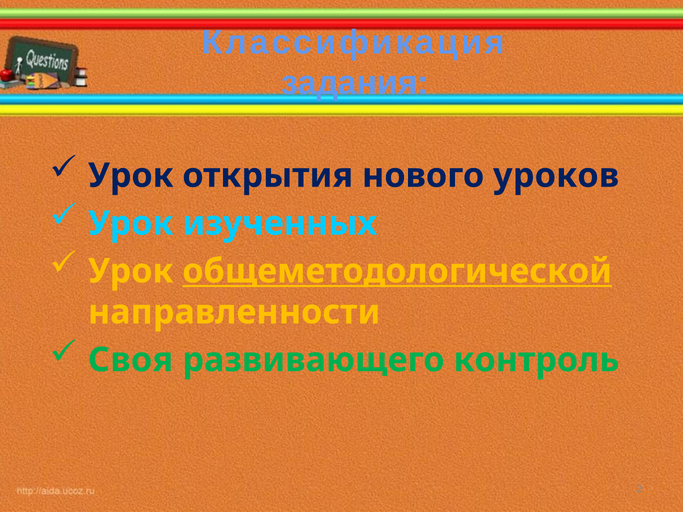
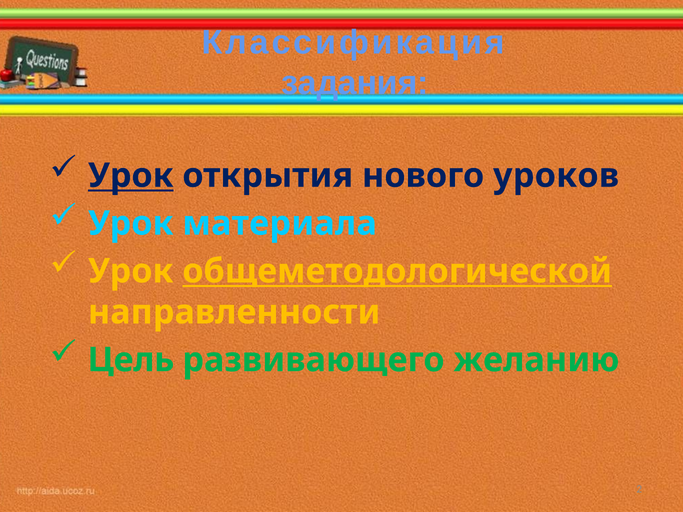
Урок at (131, 176) underline: none -> present
изученных: изученных -> материала
Своя: Своя -> Цель
контроль: контроль -> желанию
